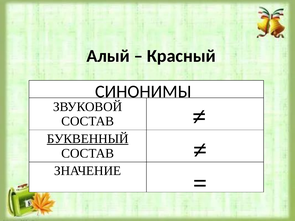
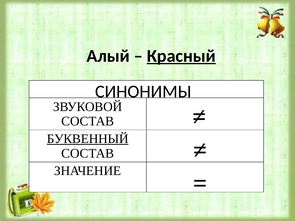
Красный underline: none -> present
